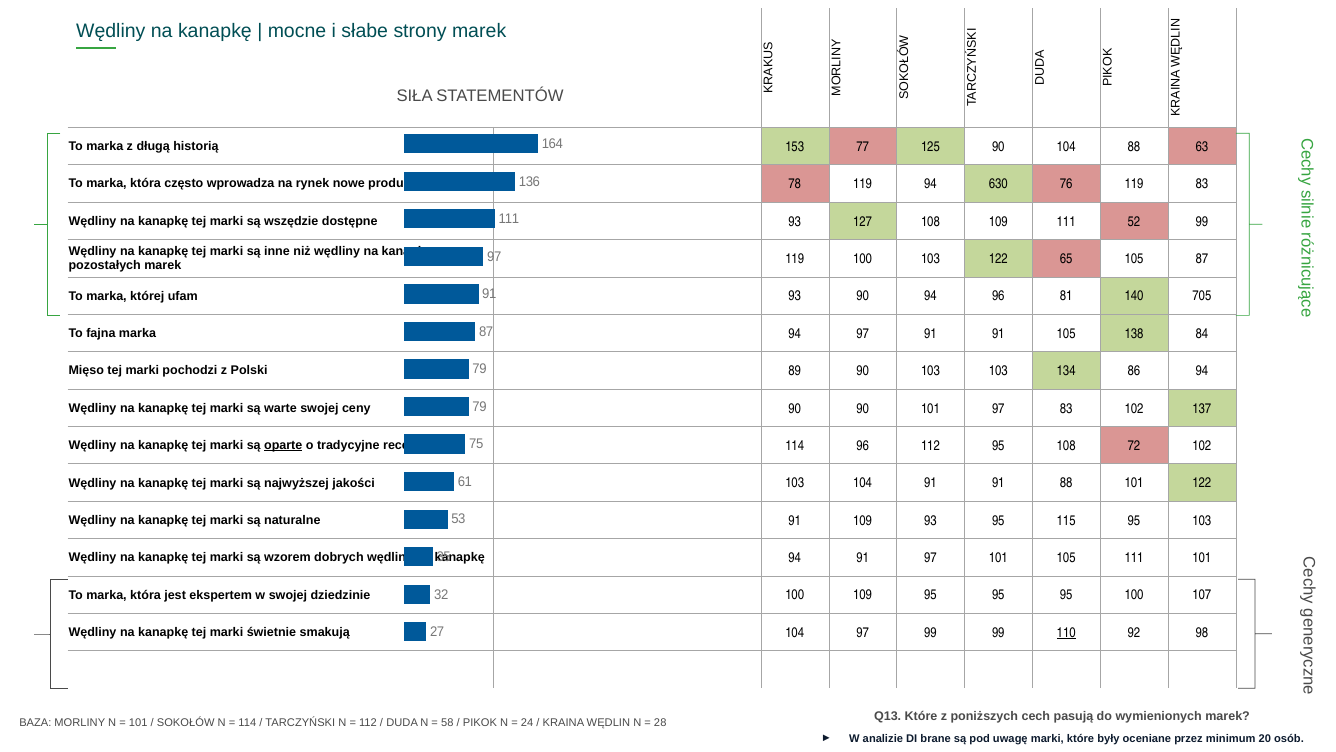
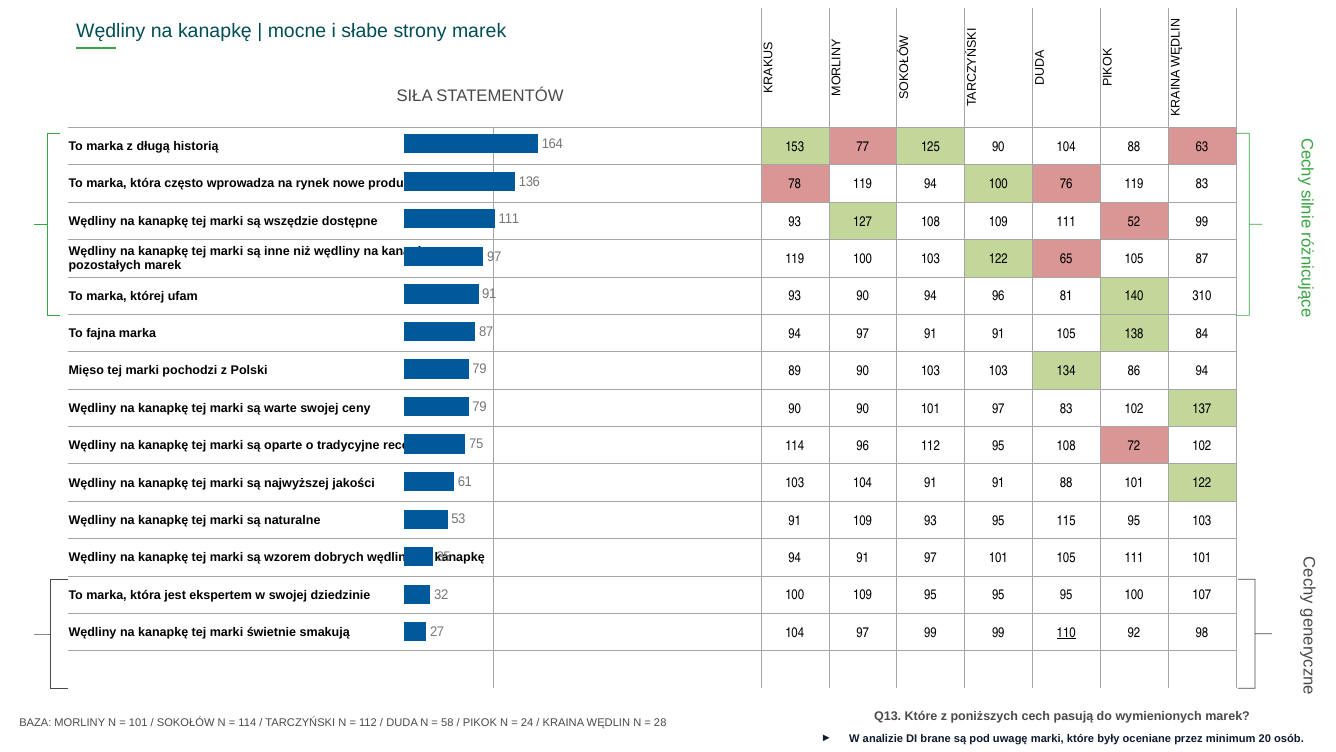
94 630: 630 -> 100
705: 705 -> 310
oparte underline: present -> none
